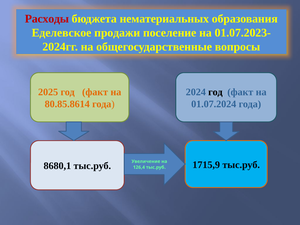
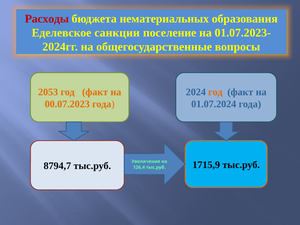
продажи: продажи -> санкции
2025: 2025 -> 2053
год at (215, 92) colour: black -> orange
80.85.8614: 80.85.8614 -> 00.07.2023
8680,1: 8680,1 -> 8794,7
